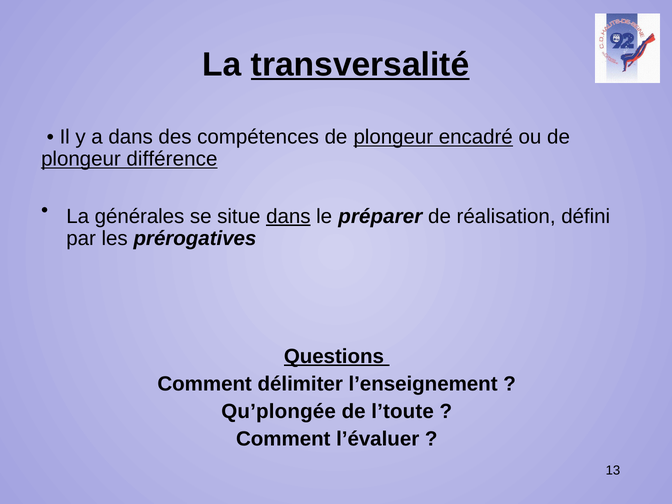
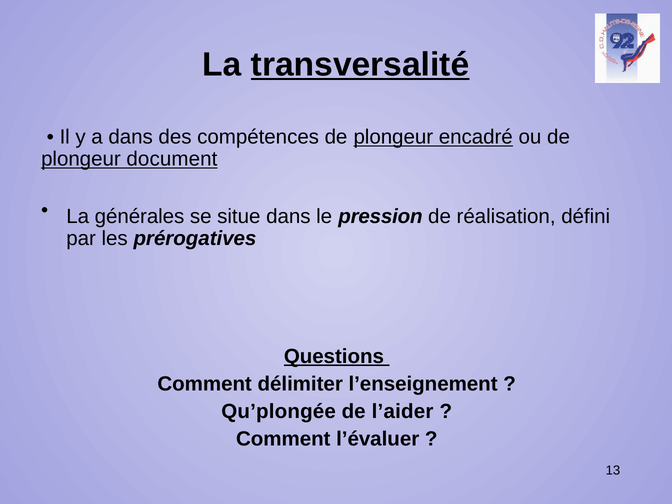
différence: différence -> document
dans at (288, 217) underline: present -> none
préparer: préparer -> pression
l’toute: l’toute -> l’aider
